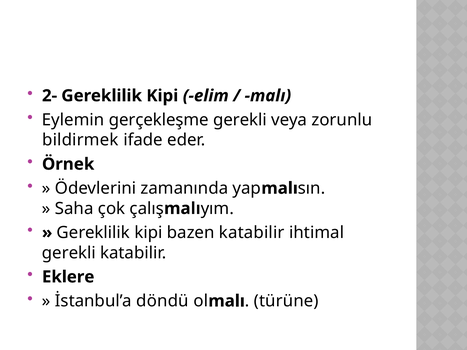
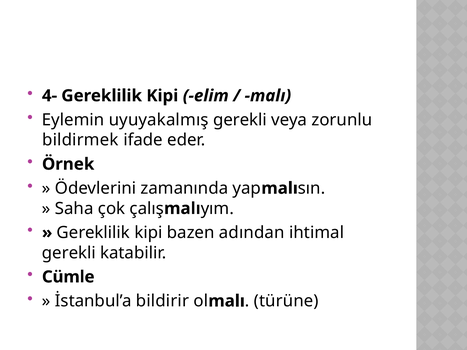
2-: 2- -> 4-
gerçekleşme: gerçekleşme -> uyuyakalmış
bazen katabilir: katabilir -> adından
Eklere: Eklere -> Cümle
döndü: döndü -> bildirir
